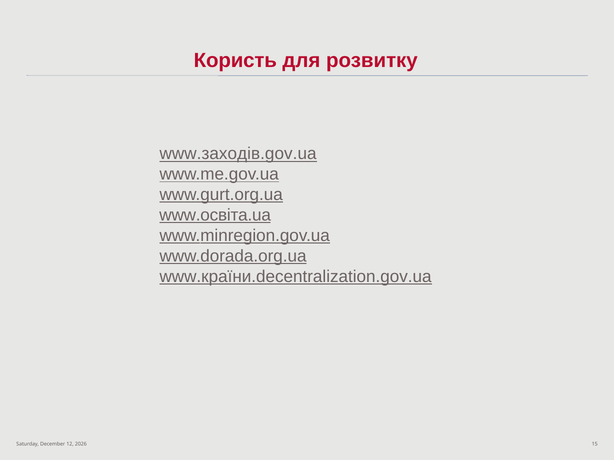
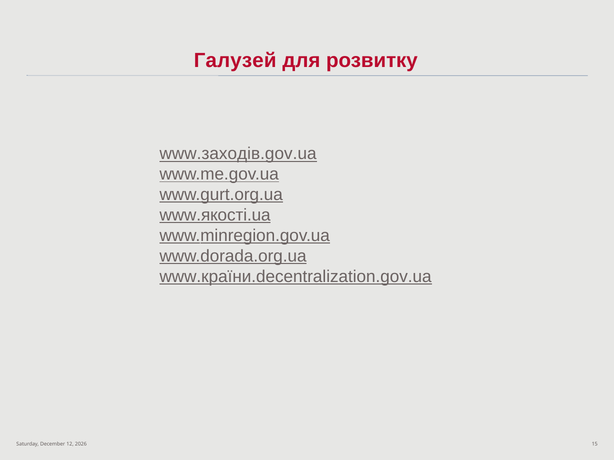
Користь: Користь -> Галузей
www.освіта.ua: www.освіта.ua -> www.якості.ua
